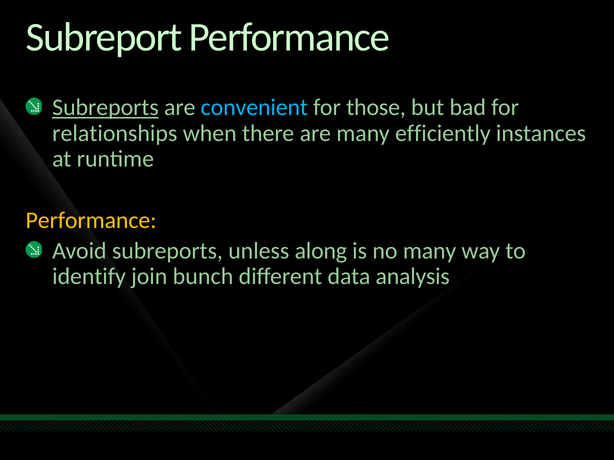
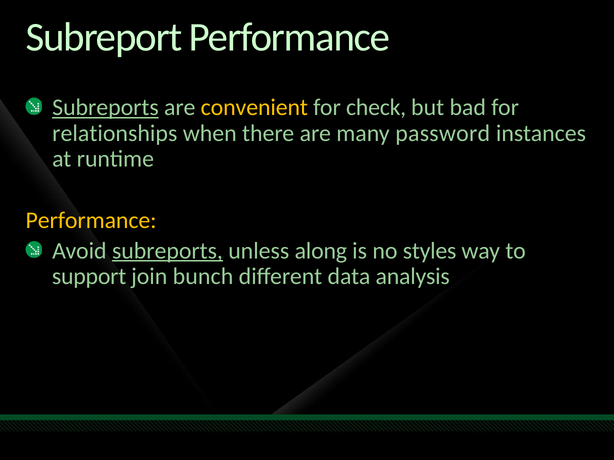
convenient colour: light blue -> yellow
those: those -> check
efficiently: efficiently -> password
subreports at (167, 251) underline: none -> present
no many: many -> styles
identify: identify -> support
